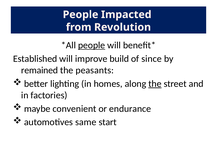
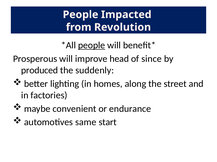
Established: Established -> Prosperous
build: build -> head
remained: remained -> produced
peasants: peasants -> suddenly
the at (155, 84) underline: present -> none
